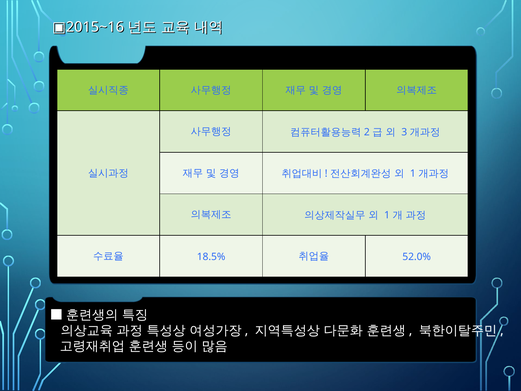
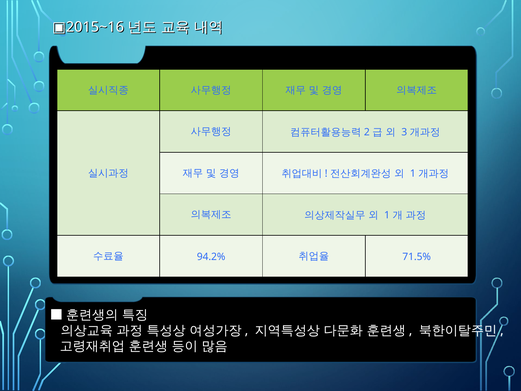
18.5%: 18.5% -> 94.2%
52.0%: 52.0% -> 71.5%
